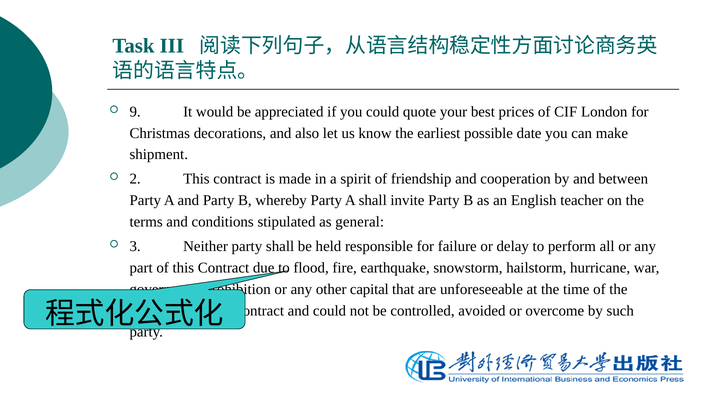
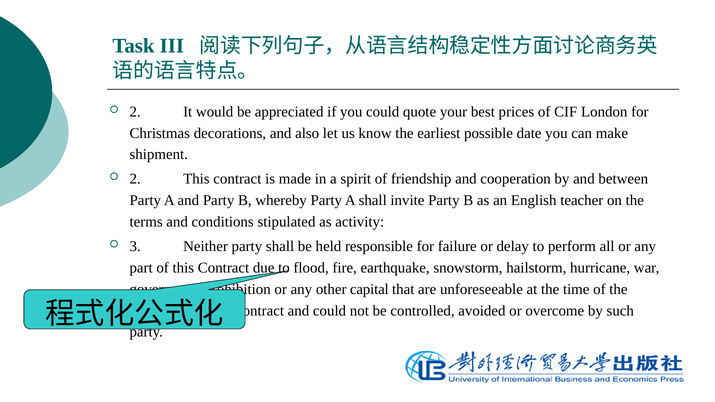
9 at (135, 112): 9 -> 2
general: general -> activity
